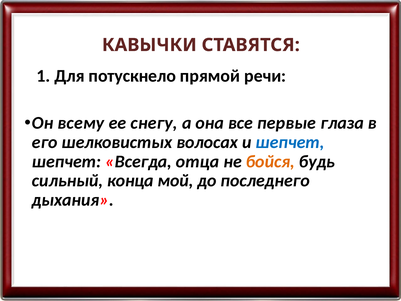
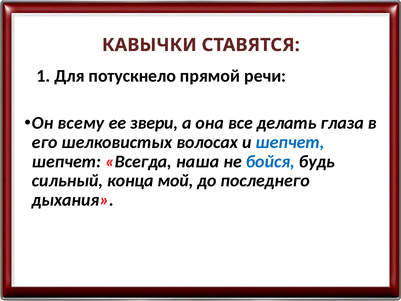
снегу: снегу -> звери
первые: первые -> делать
отца: отца -> наша
бойся colour: orange -> blue
